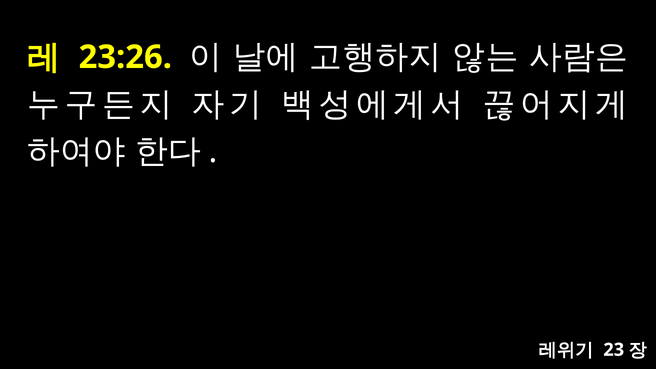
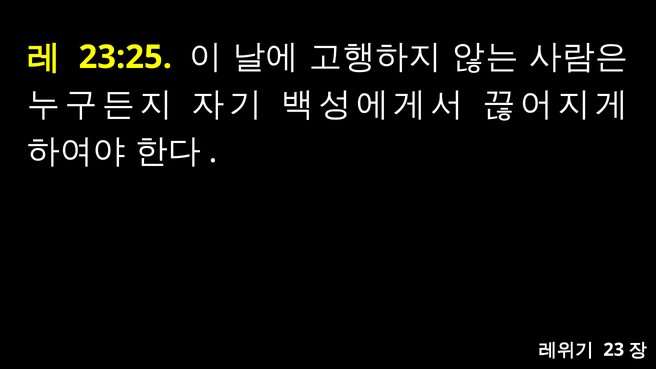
23:26: 23:26 -> 23:25
